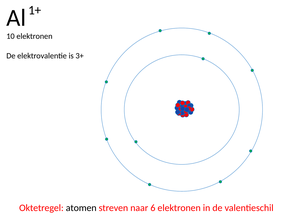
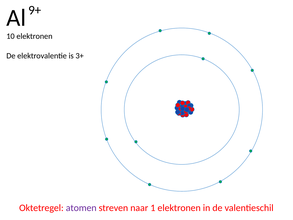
1+: 1+ -> 9+
atomen colour: black -> purple
6: 6 -> 1
